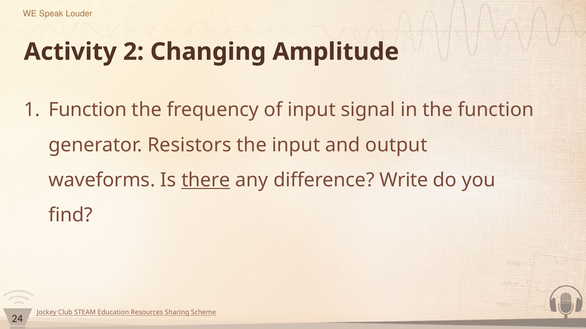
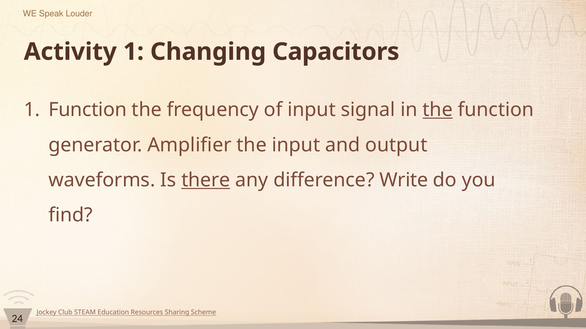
Activity 2: 2 -> 1
Amplitude: Amplitude -> Capacitors
the at (438, 110) underline: none -> present
Resistors: Resistors -> Amplifier
